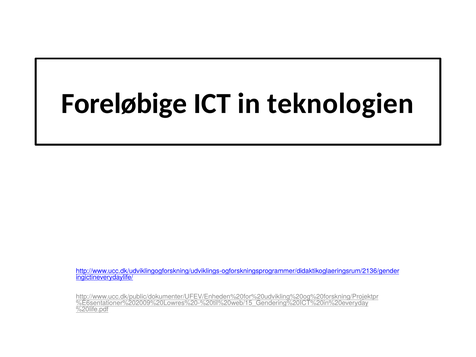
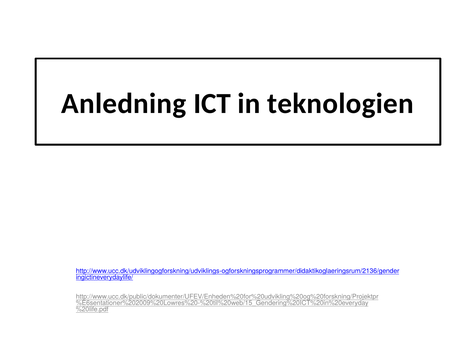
Foreløbige: Foreløbige -> Anledning
